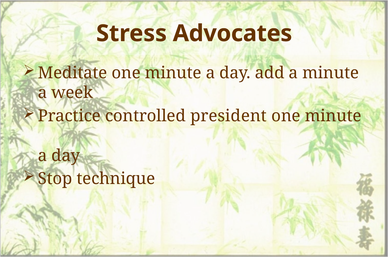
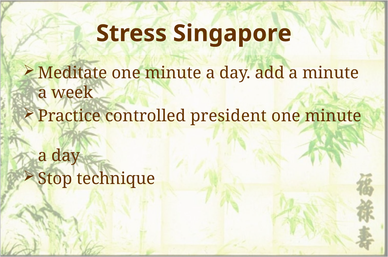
Advocates: Advocates -> Singapore
